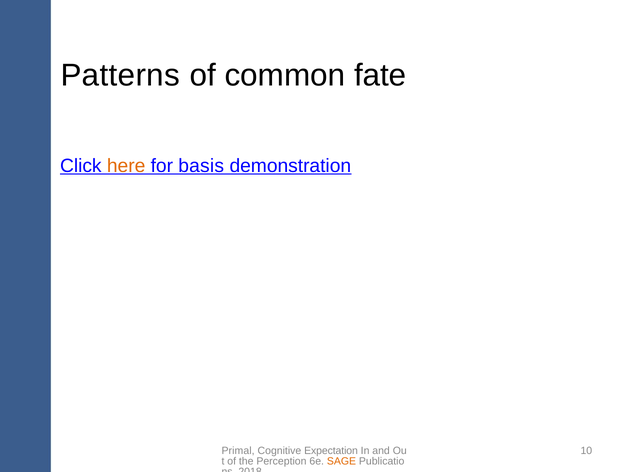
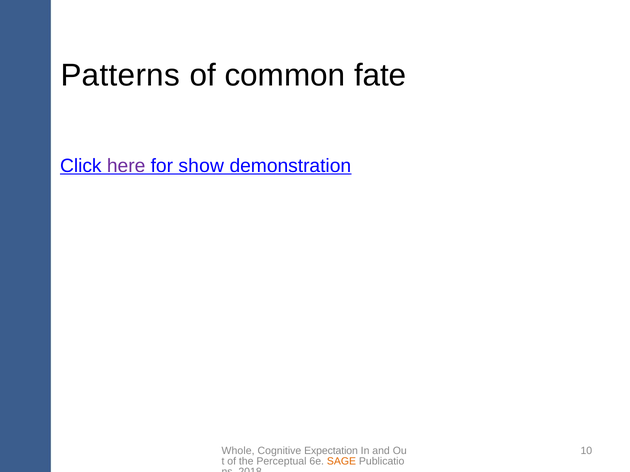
here colour: orange -> purple
basis: basis -> show
Primal: Primal -> Whole
Perception: Perception -> Perceptual
